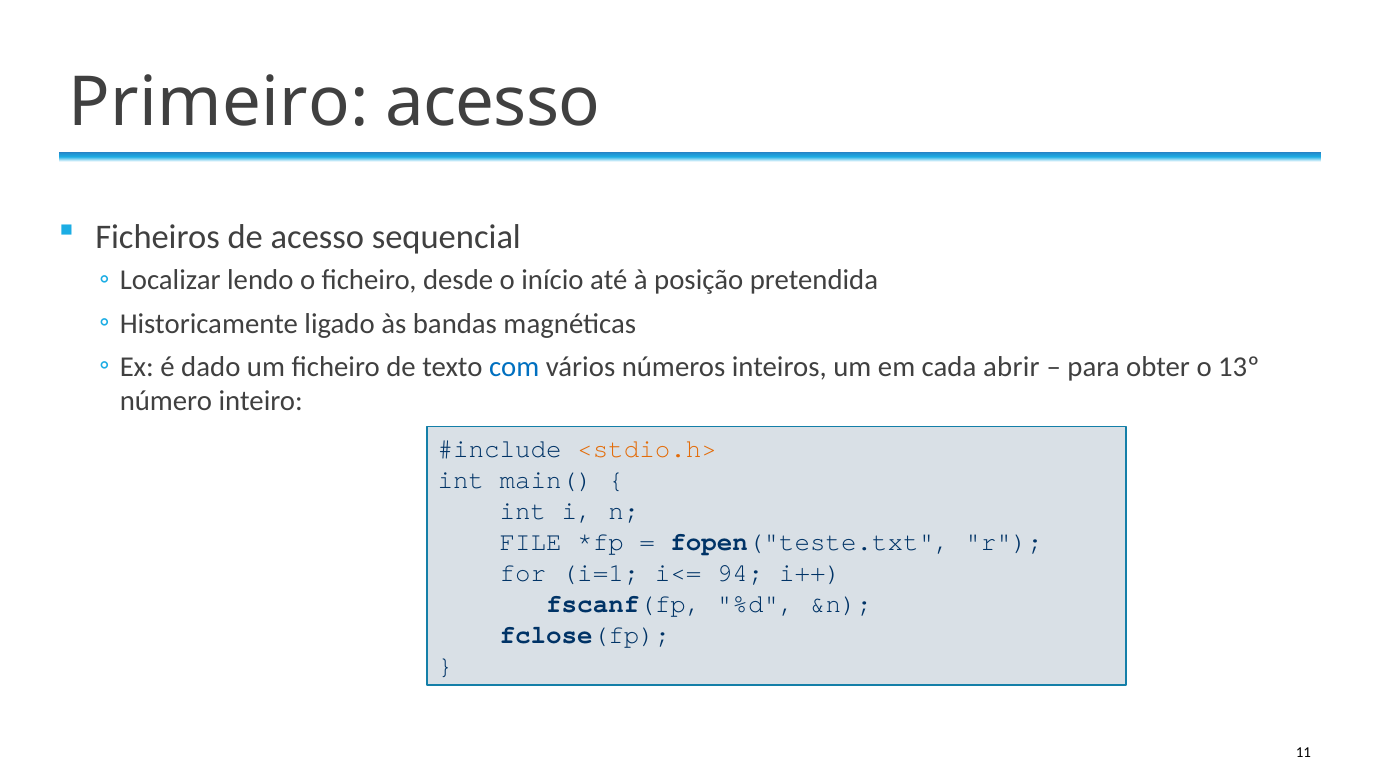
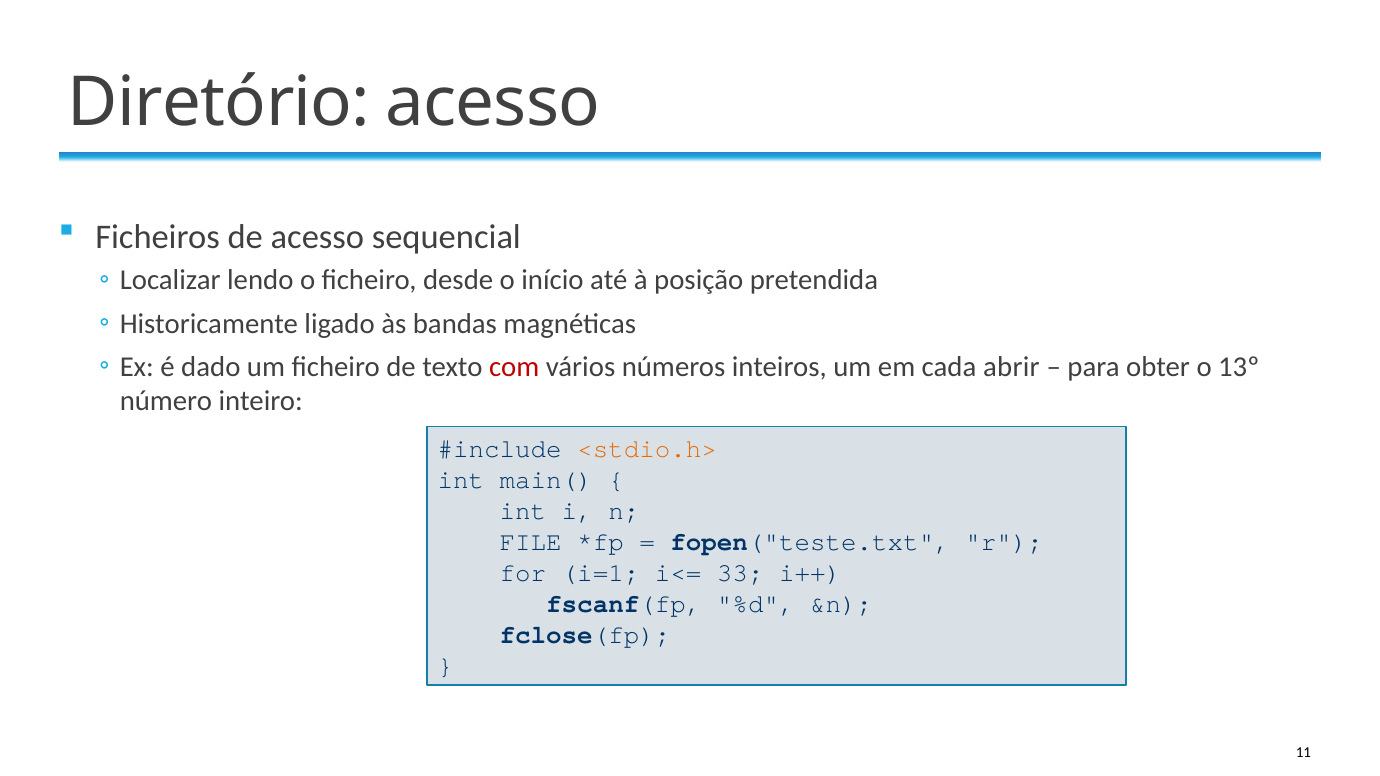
Primeiro: Primeiro -> Diretório
com colour: blue -> red
94: 94 -> 33
